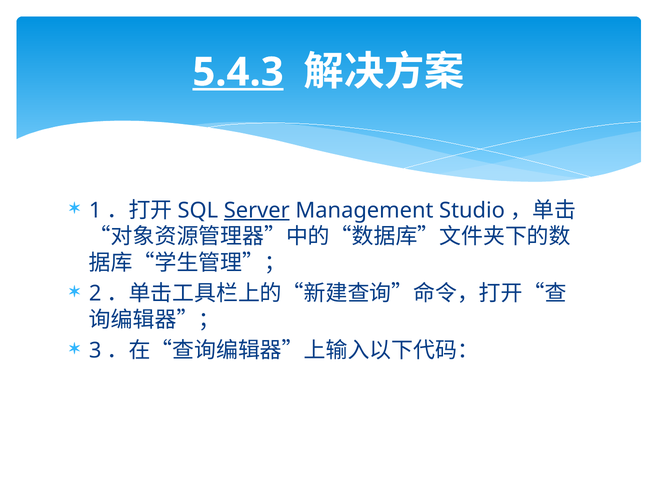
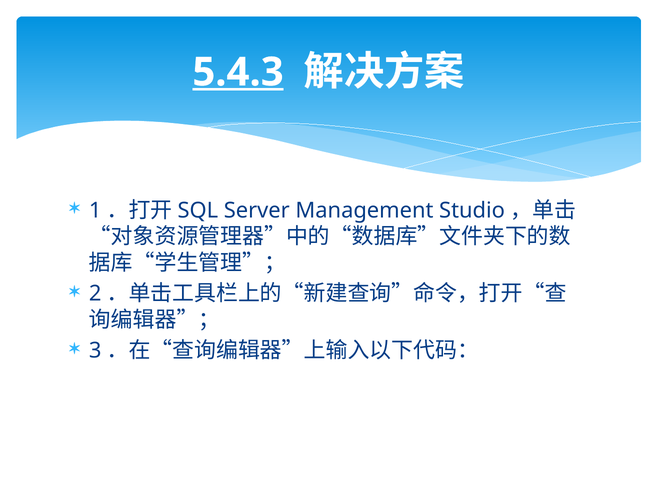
Server underline: present -> none
